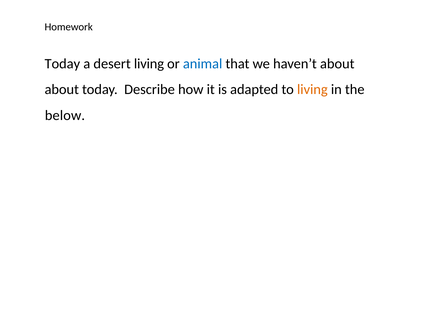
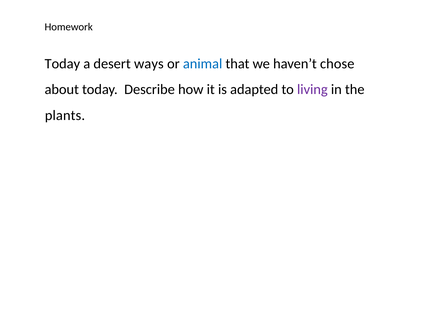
desert living: living -> ways
haven’t about: about -> chose
living at (312, 90) colour: orange -> purple
below: below -> plants
